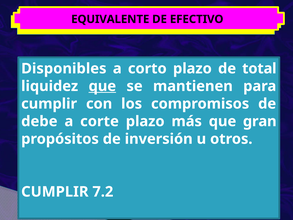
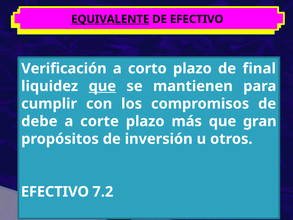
EQUIVALENTE underline: none -> present
Disponibles: Disponibles -> Verificación
total: total -> final
CUMPLIR at (55, 192): CUMPLIR -> EFECTIVO
